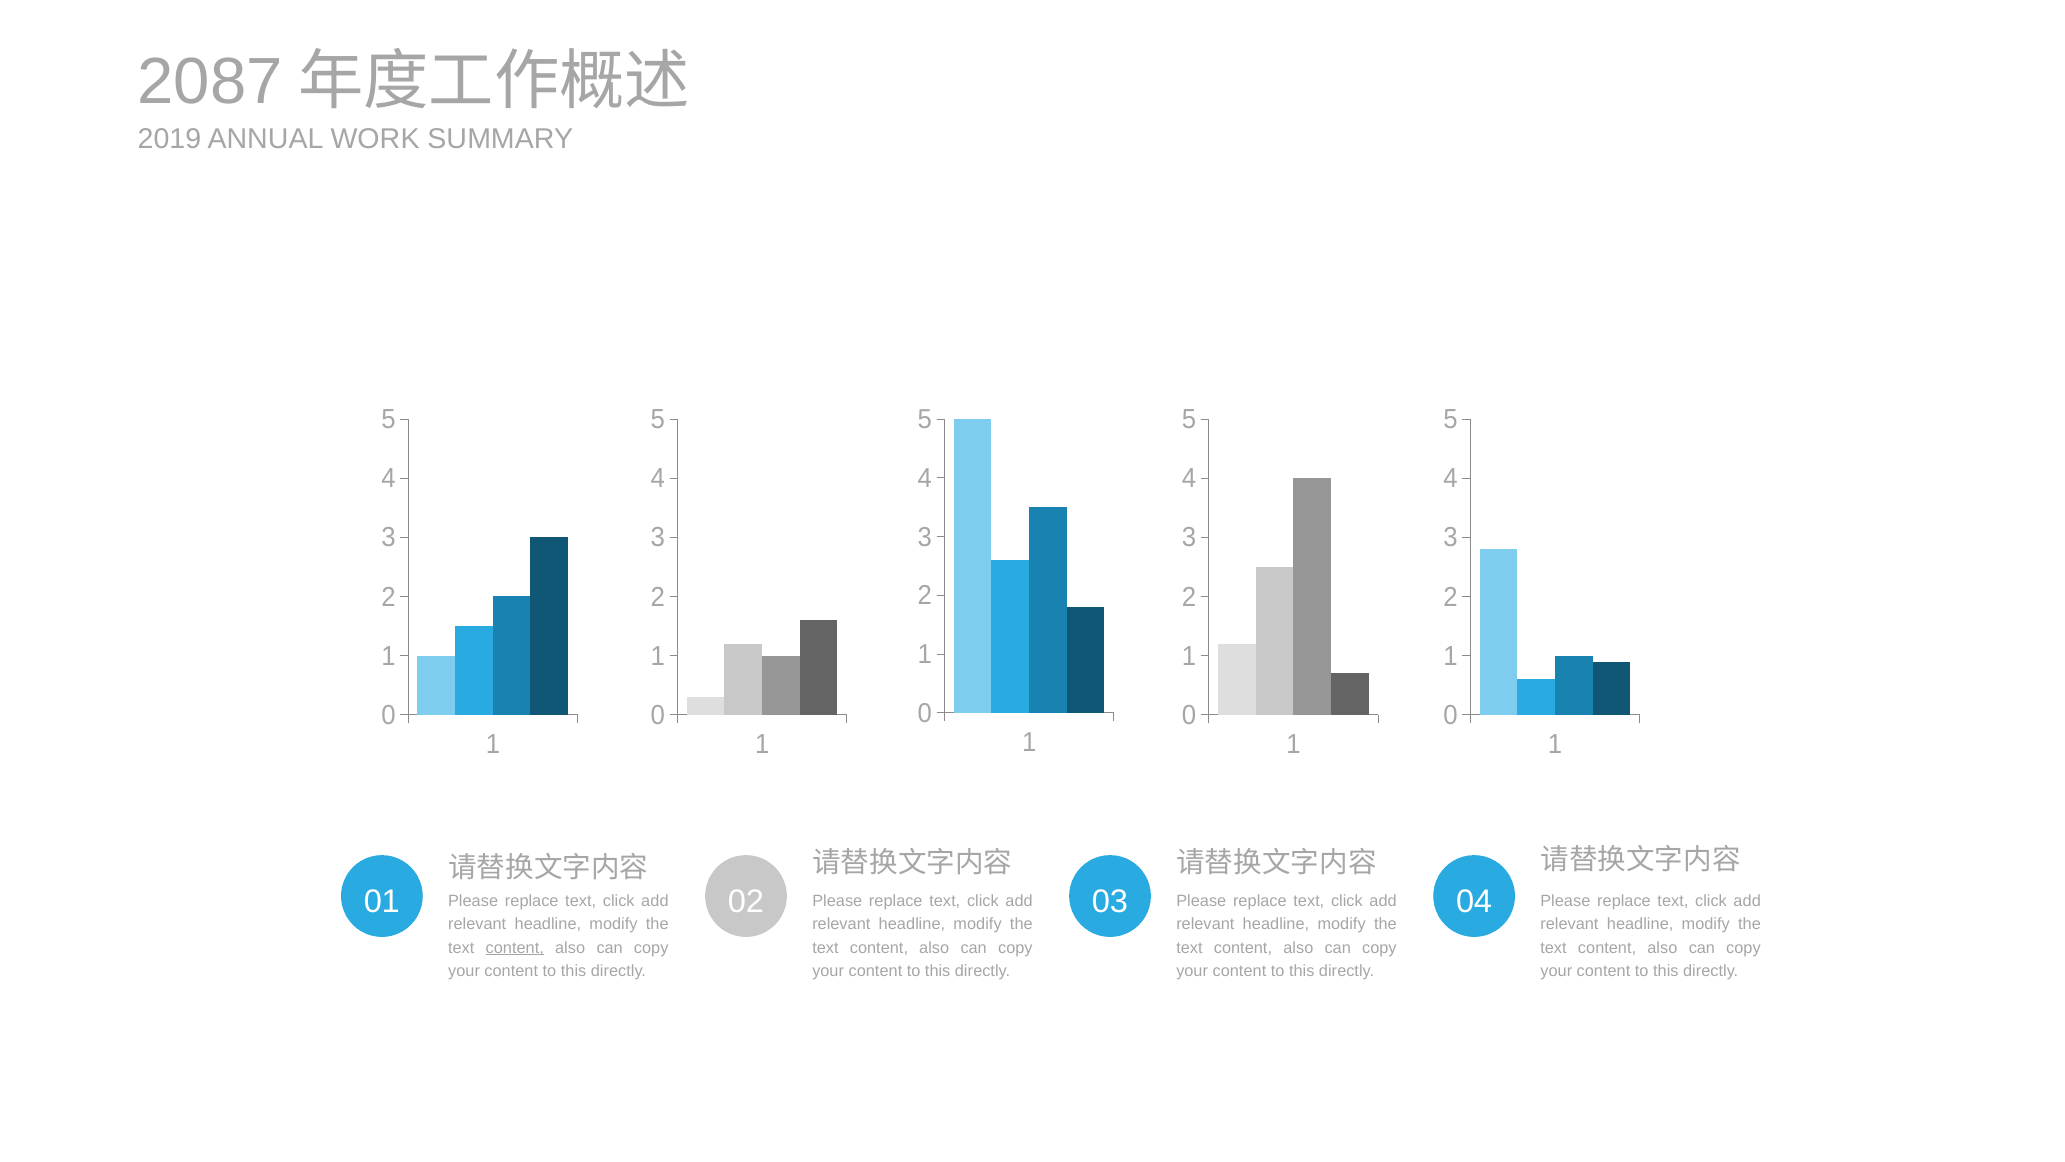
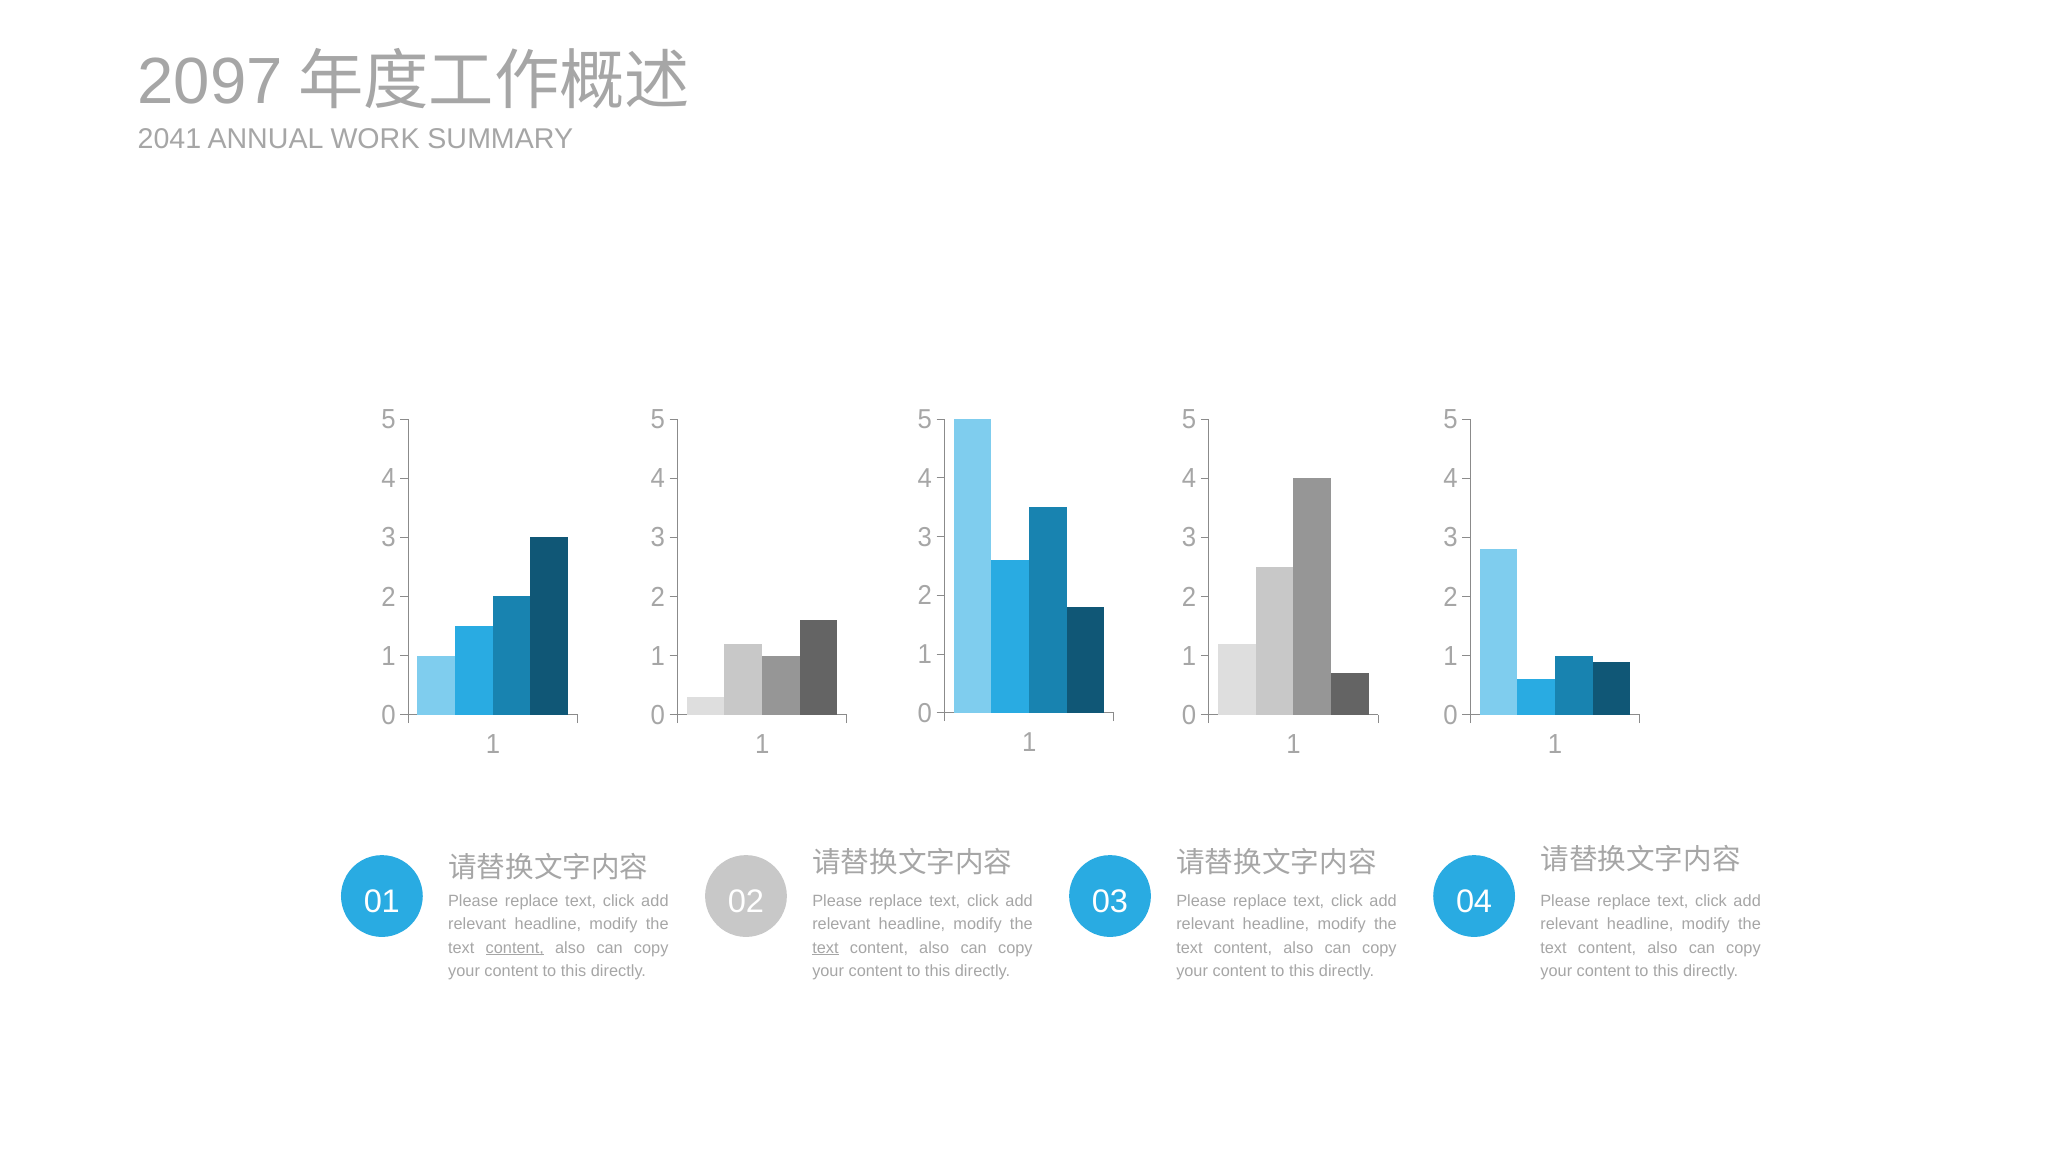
2087: 2087 -> 2097
2019: 2019 -> 2041
text at (825, 948) underline: none -> present
